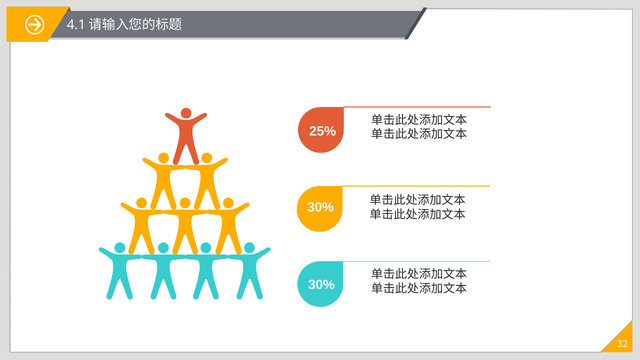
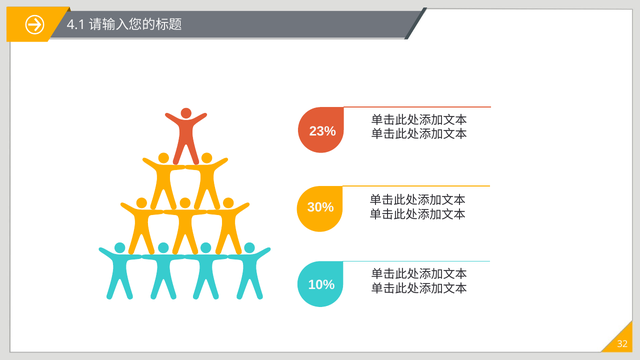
25%: 25% -> 23%
30% at (321, 285): 30% -> 10%
